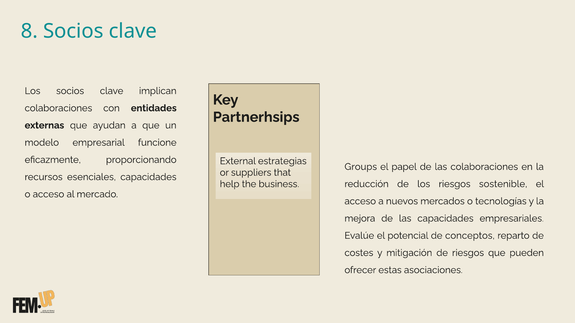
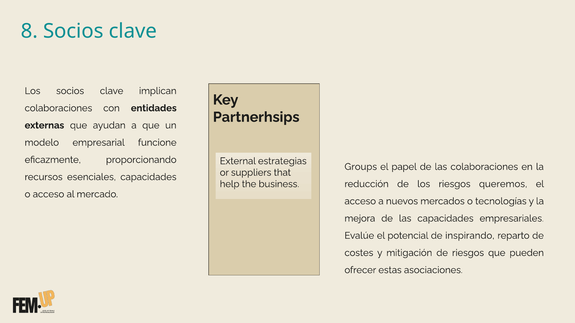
sostenible: sostenible -> queremos
conceptos: conceptos -> inspirando
